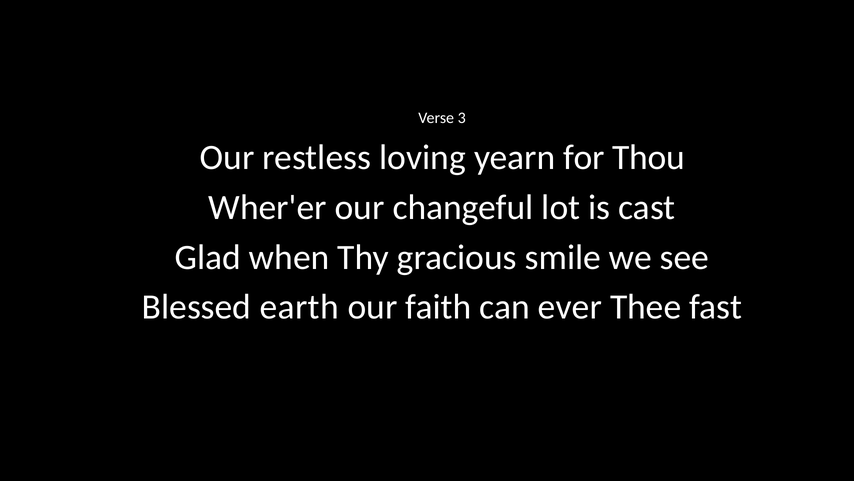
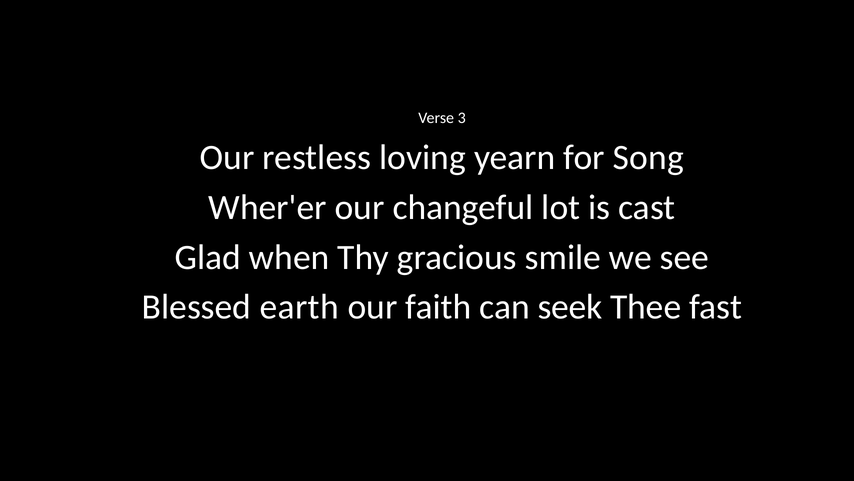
Thou: Thou -> Song
ever: ever -> seek
